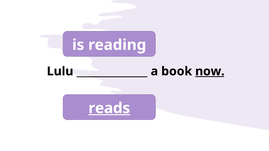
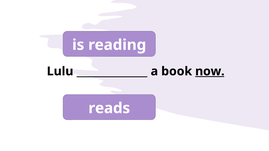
reads underline: present -> none
